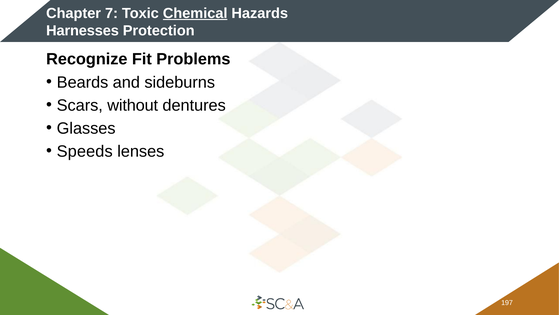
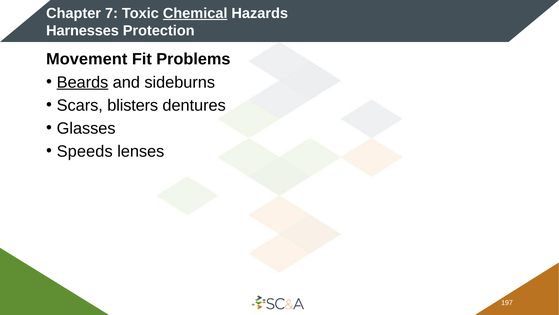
Recognize: Recognize -> Movement
Beards underline: none -> present
without: without -> blisters
